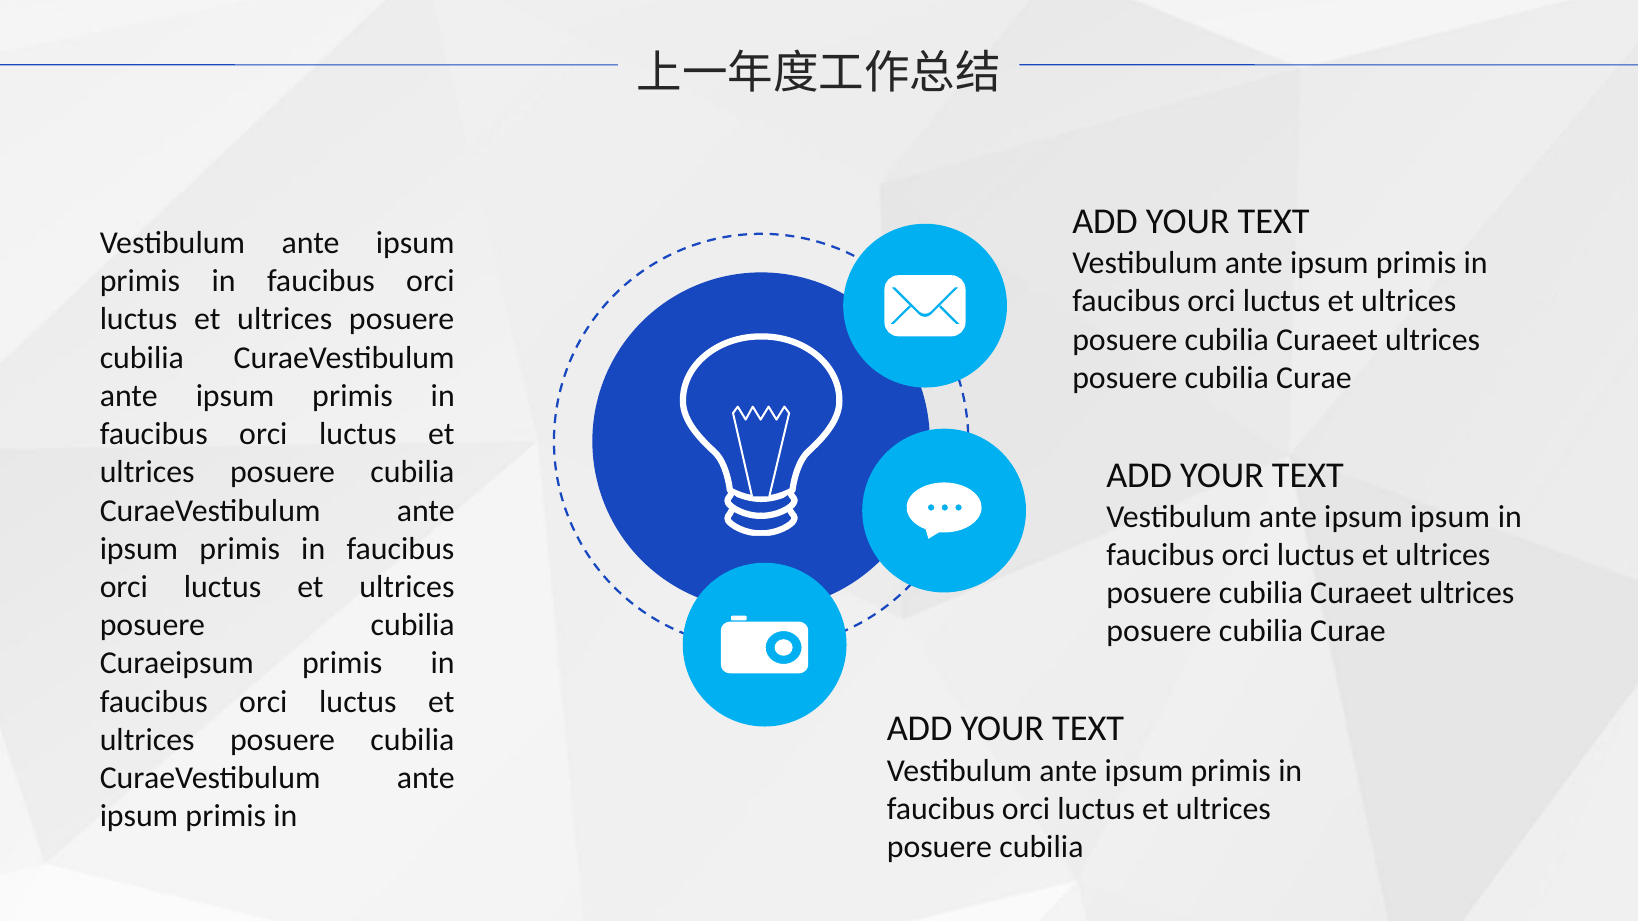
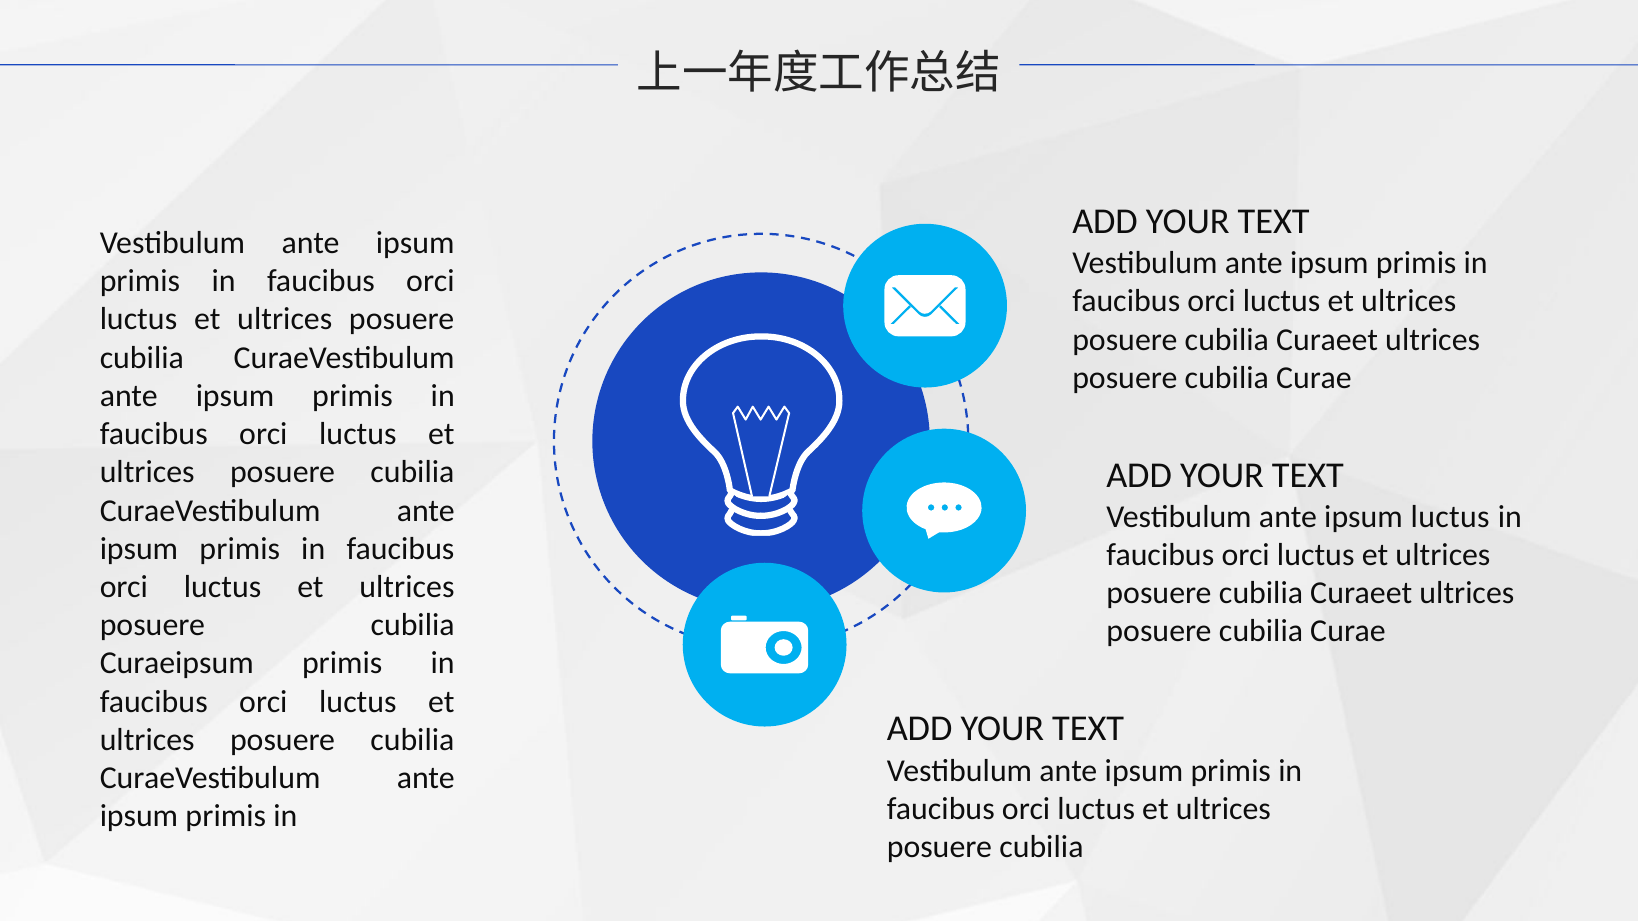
ipsum ipsum: ipsum -> luctus
